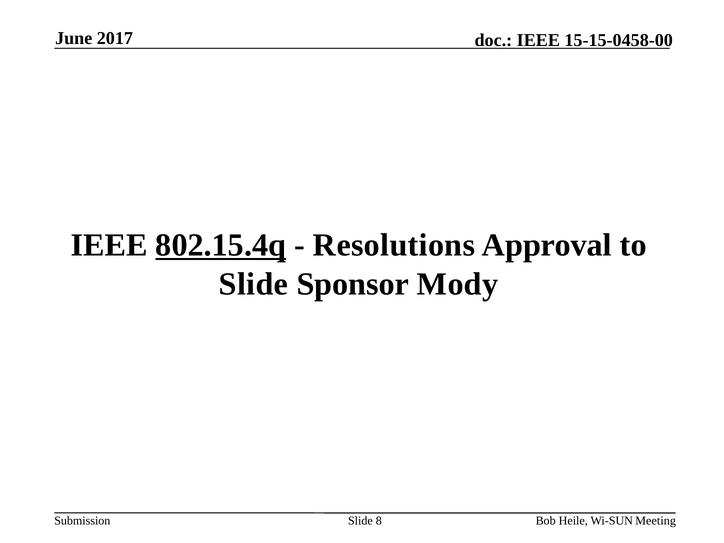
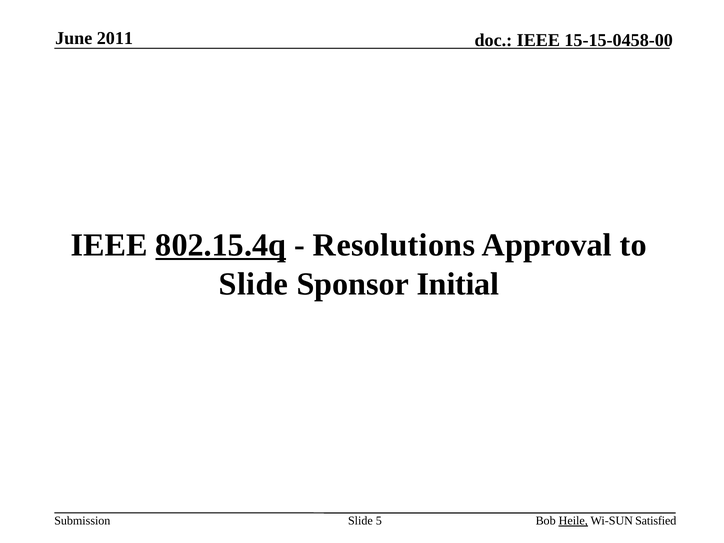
2017: 2017 -> 2011
Mody: Mody -> Initial
8: 8 -> 5
Heile underline: none -> present
Meeting: Meeting -> Satisfied
